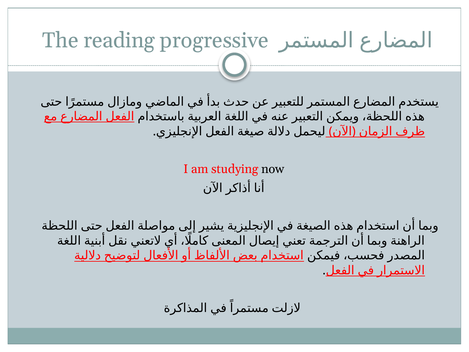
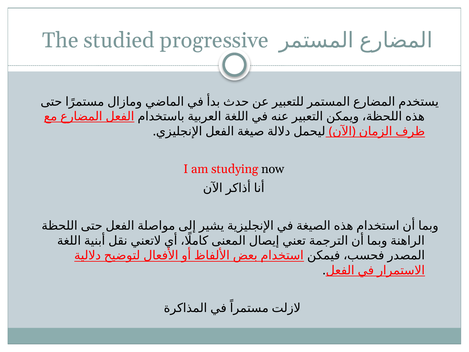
reading: reading -> studied
